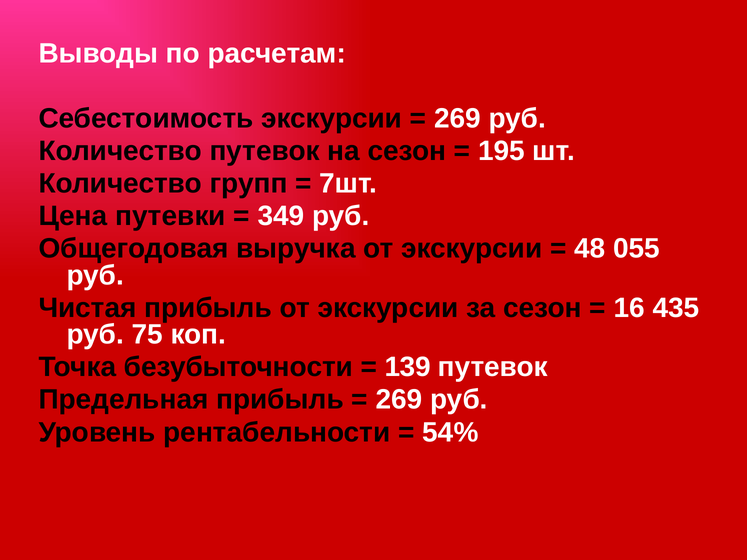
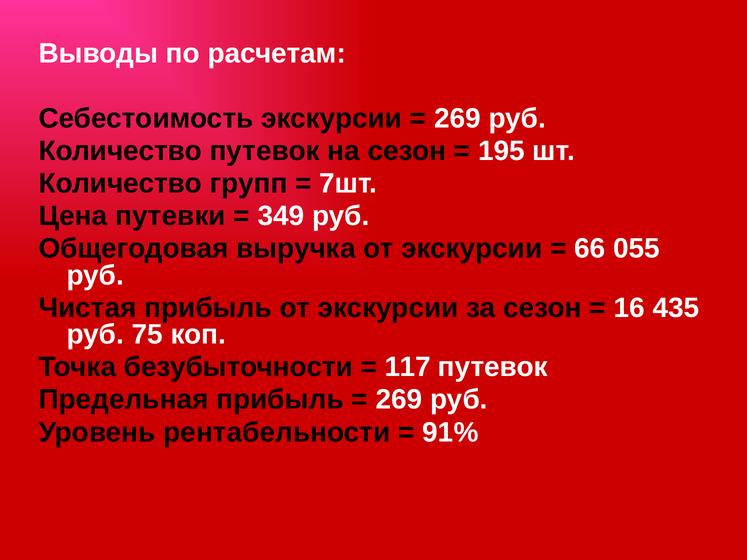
48: 48 -> 66
139: 139 -> 117
54%: 54% -> 91%
